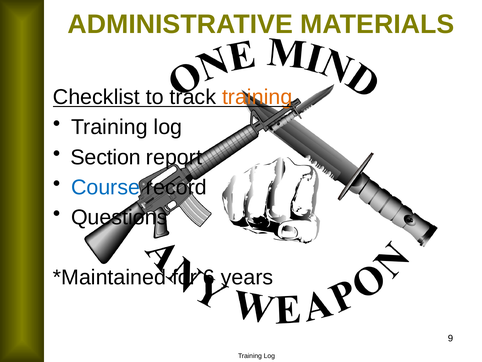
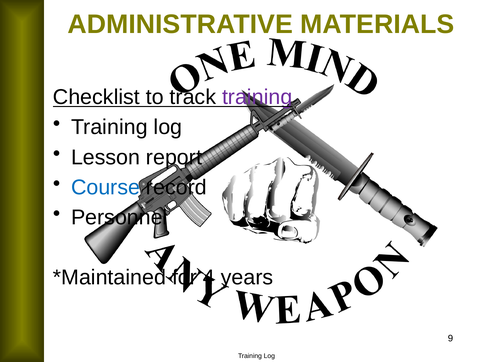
training at (257, 97) colour: orange -> purple
Section: Section -> Lesson
Questions: Questions -> Personnel
6: 6 -> 4
